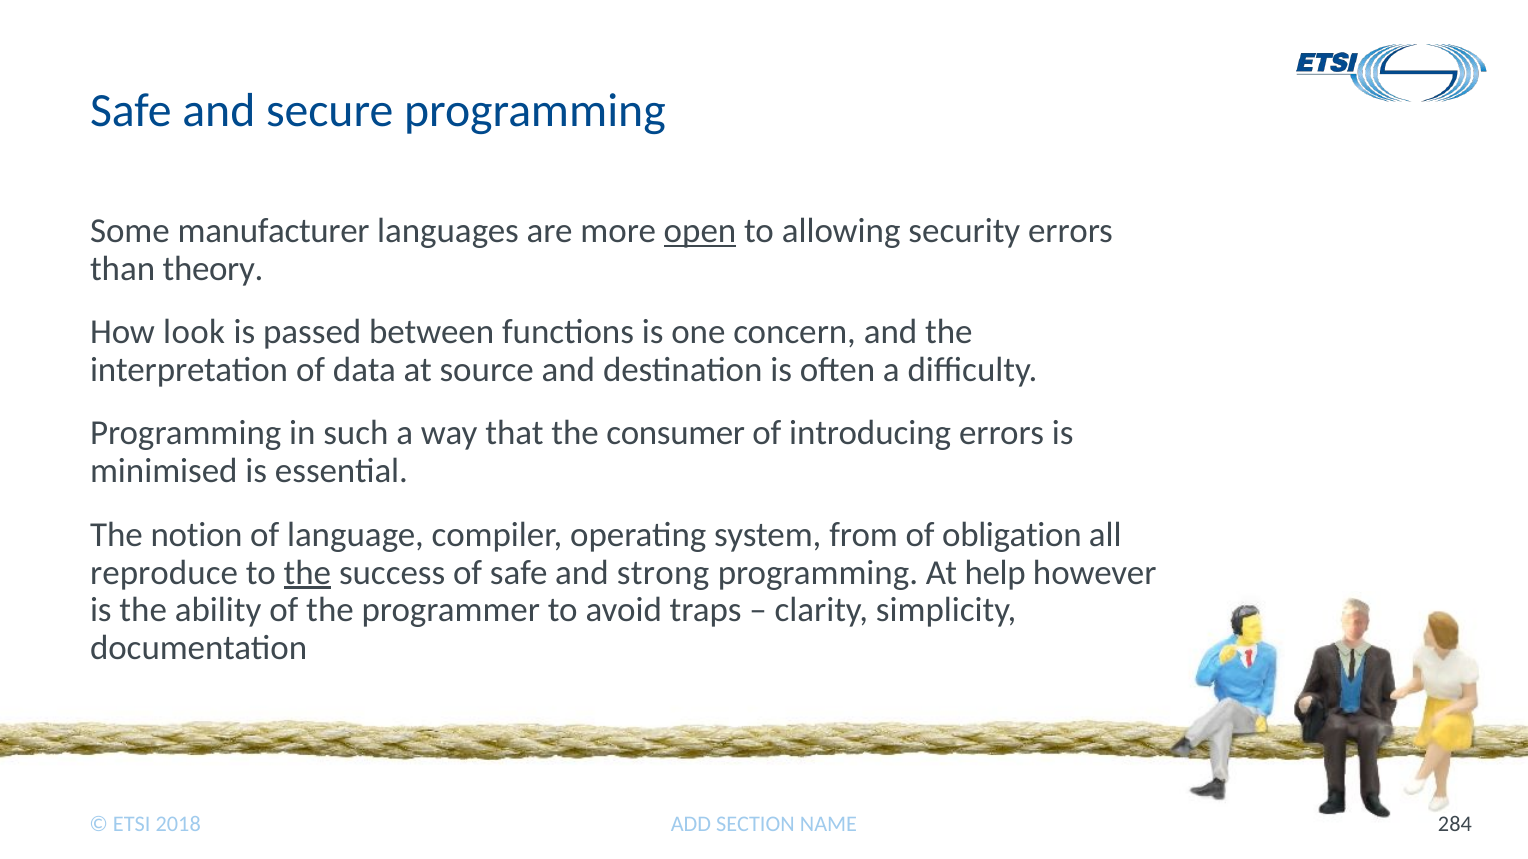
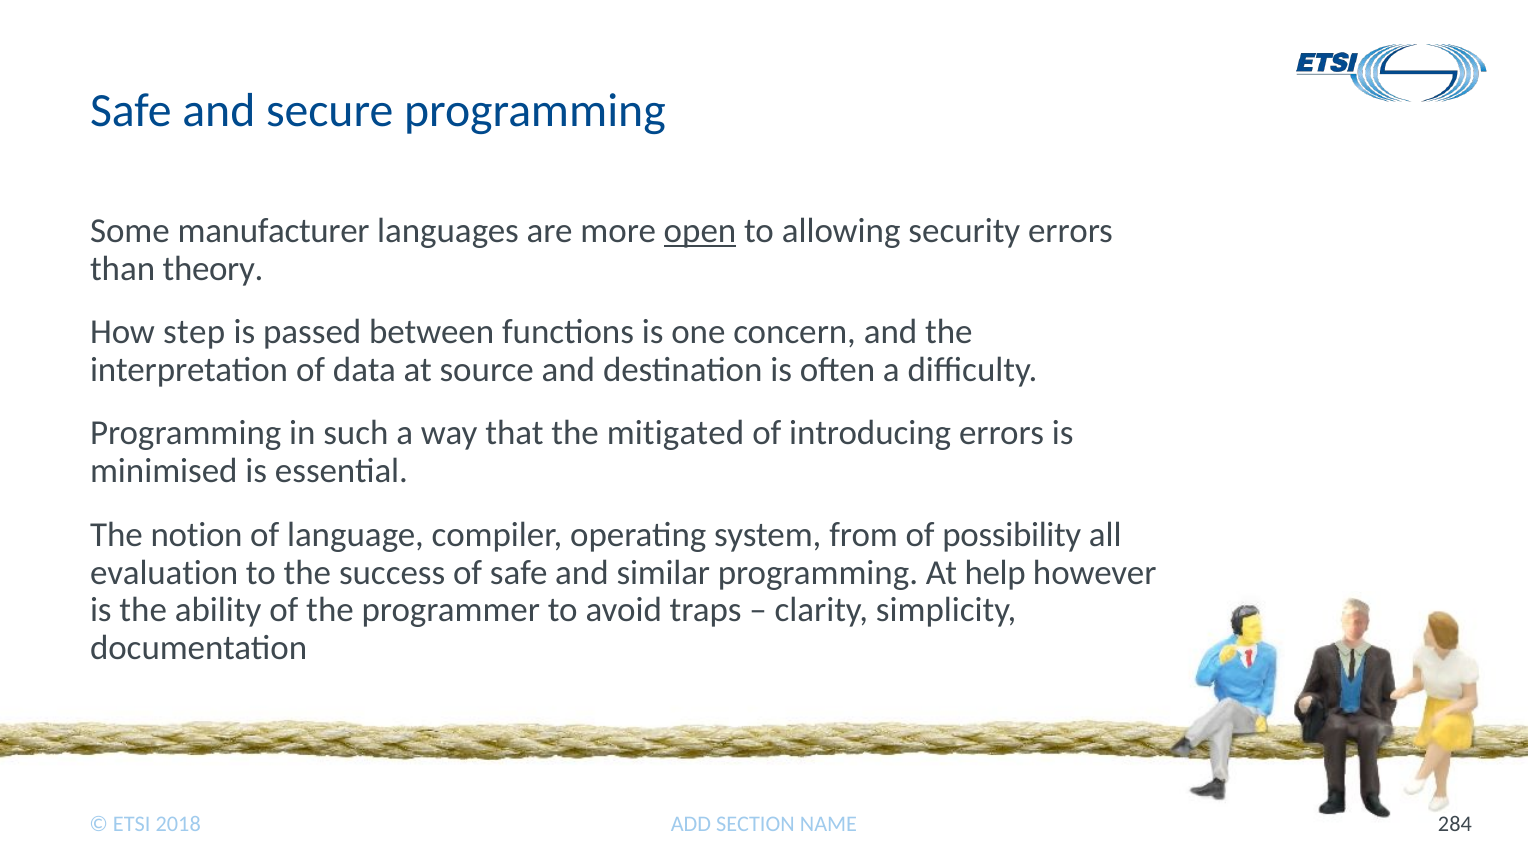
look: look -> step
consumer: consumer -> mitigated
obligation: obligation -> possibility
reproduce: reproduce -> evaluation
the at (307, 573) underline: present -> none
strong: strong -> similar
